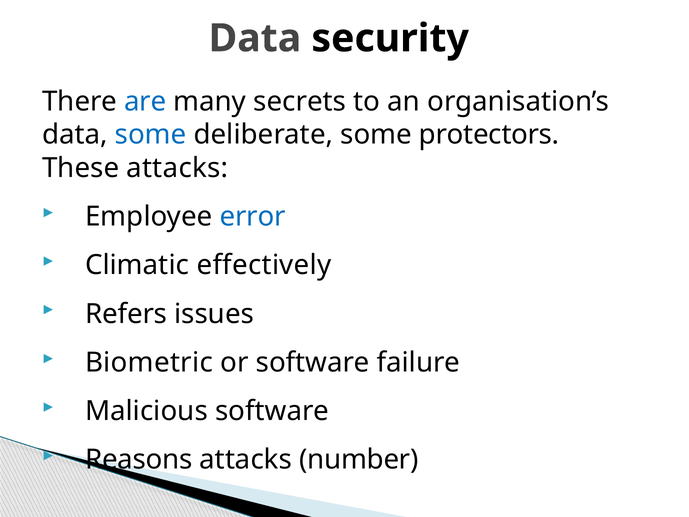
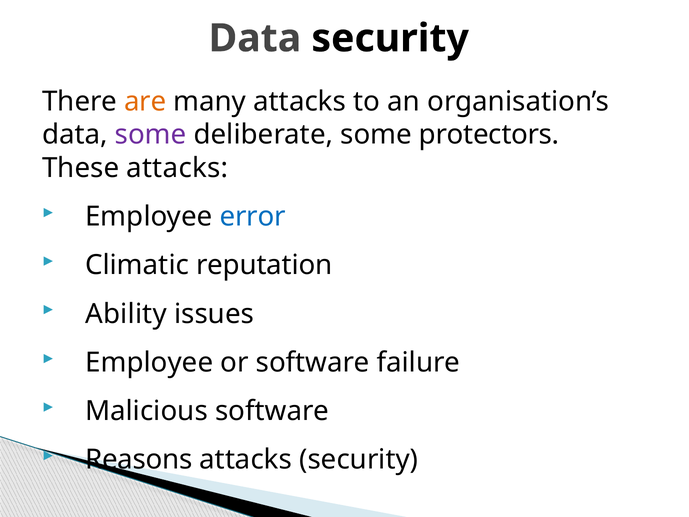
are colour: blue -> orange
many secrets: secrets -> attacks
some at (151, 135) colour: blue -> purple
effectively: effectively -> reputation
Refers: Refers -> Ability
Biometric at (149, 362): Biometric -> Employee
attacks number: number -> security
